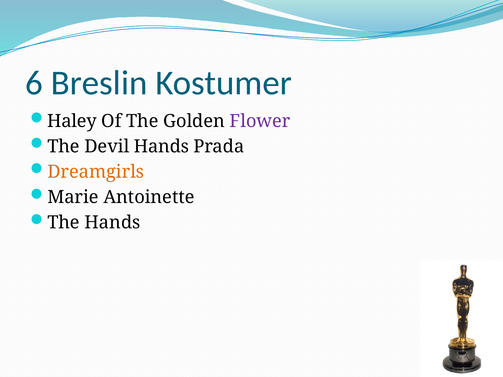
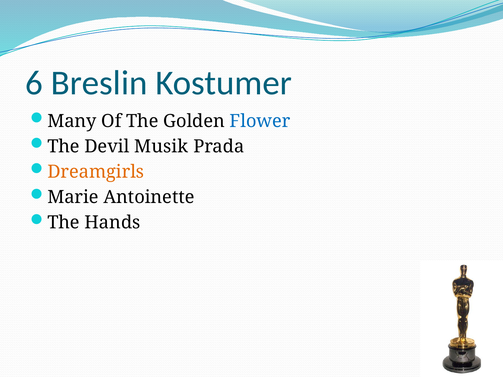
Haley: Haley -> Many
Flower colour: purple -> blue
Devil Hands: Hands -> Musik
